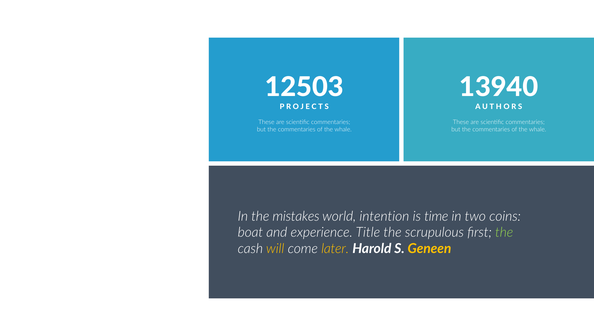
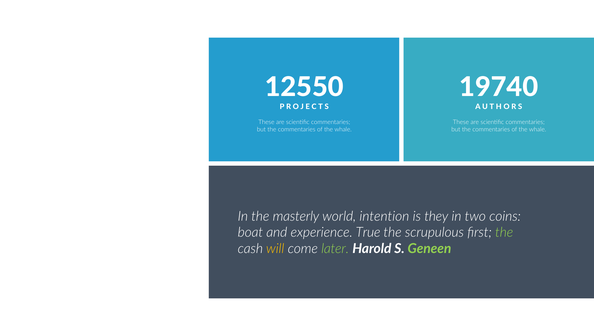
12503: 12503 -> 12550
13940: 13940 -> 19740
mistakes: mistakes -> masterly
time: time -> they
Title: Title -> True
later colour: yellow -> light green
Geneen colour: yellow -> light green
